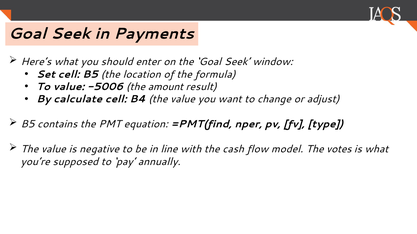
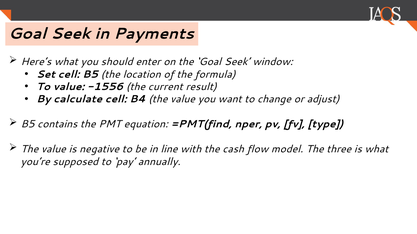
-5006: -5006 -> -1556
amount: amount -> current
votes: votes -> three
